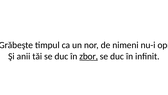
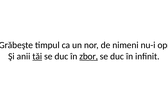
tăi underline: none -> present
